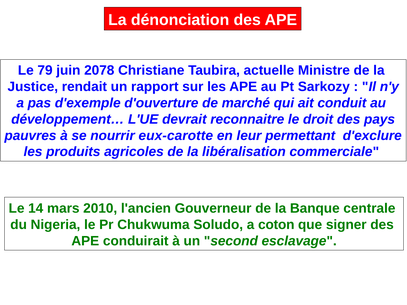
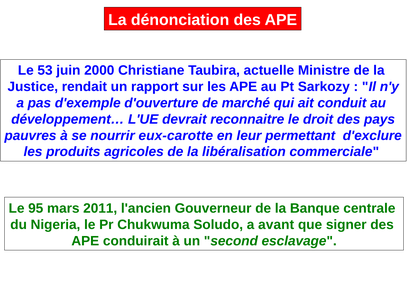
79: 79 -> 53
2078: 2078 -> 2000
14: 14 -> 95
2010: 2010 -> 2011
coton: coton -> avant
